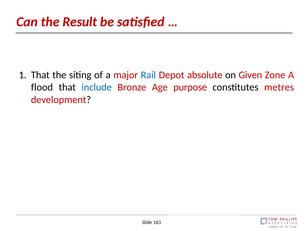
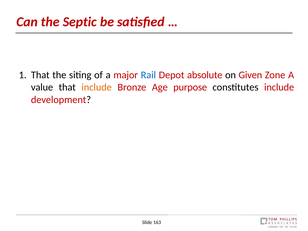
Result: Result -> Septic
flood: flood -> value
include at (97, 87) colour: blue -> orange
constitutes metres: metres -> include
